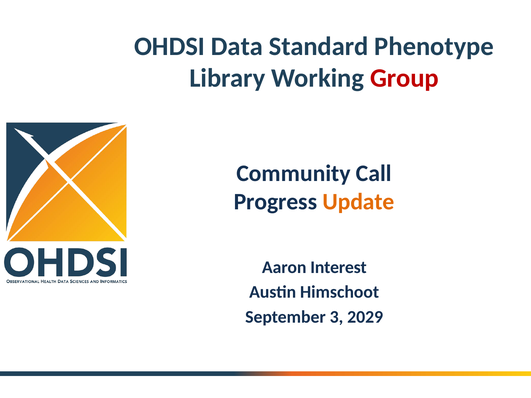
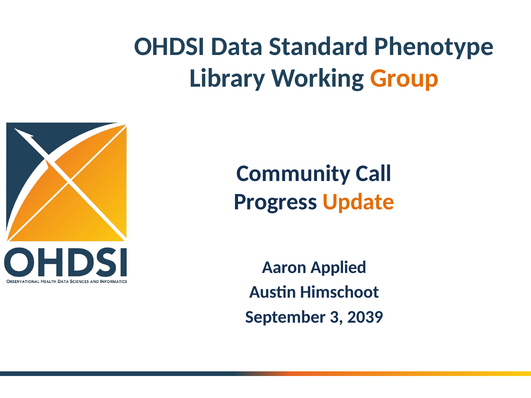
Group colour: red -> orange
Interest: Interest -> Applied
2029: 2029 -> 2039
